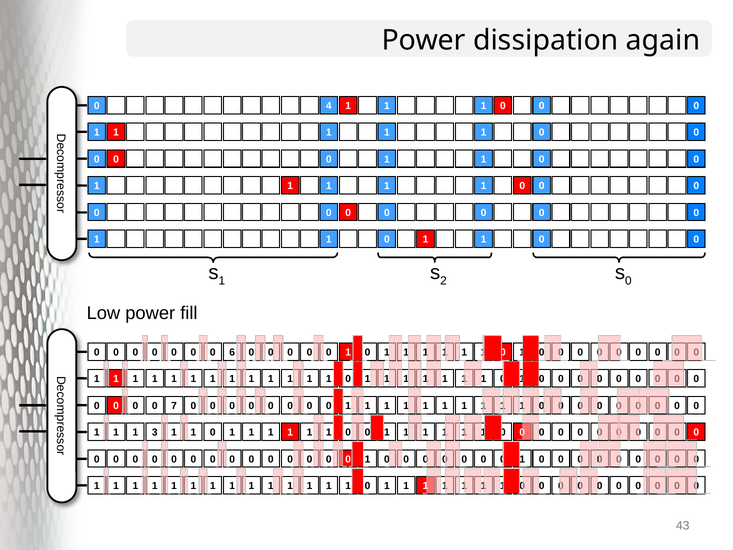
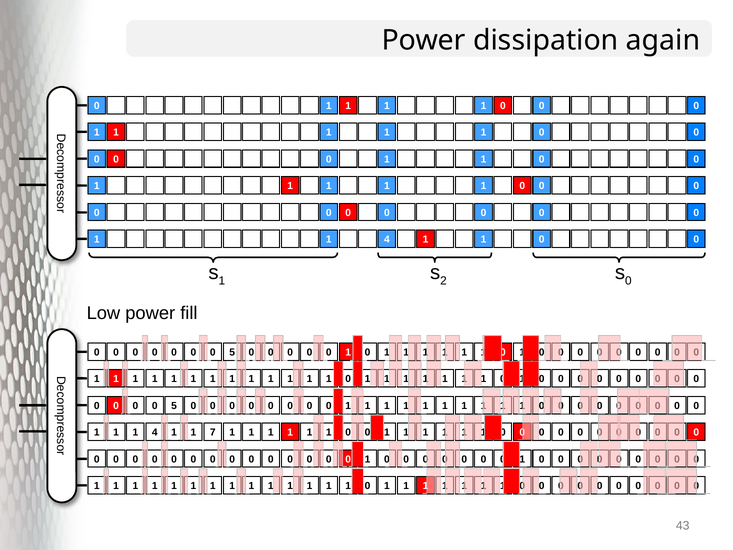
4 at (329, 106): 4 -> 1
0 at (387, 239): 0 -> 4
6 at (232, 352): 6 -> 5
7 at (174, 406): 7 -> 5
1 1 1 3: 3 -> 4
0 at (213, 432): 0 -> 7
